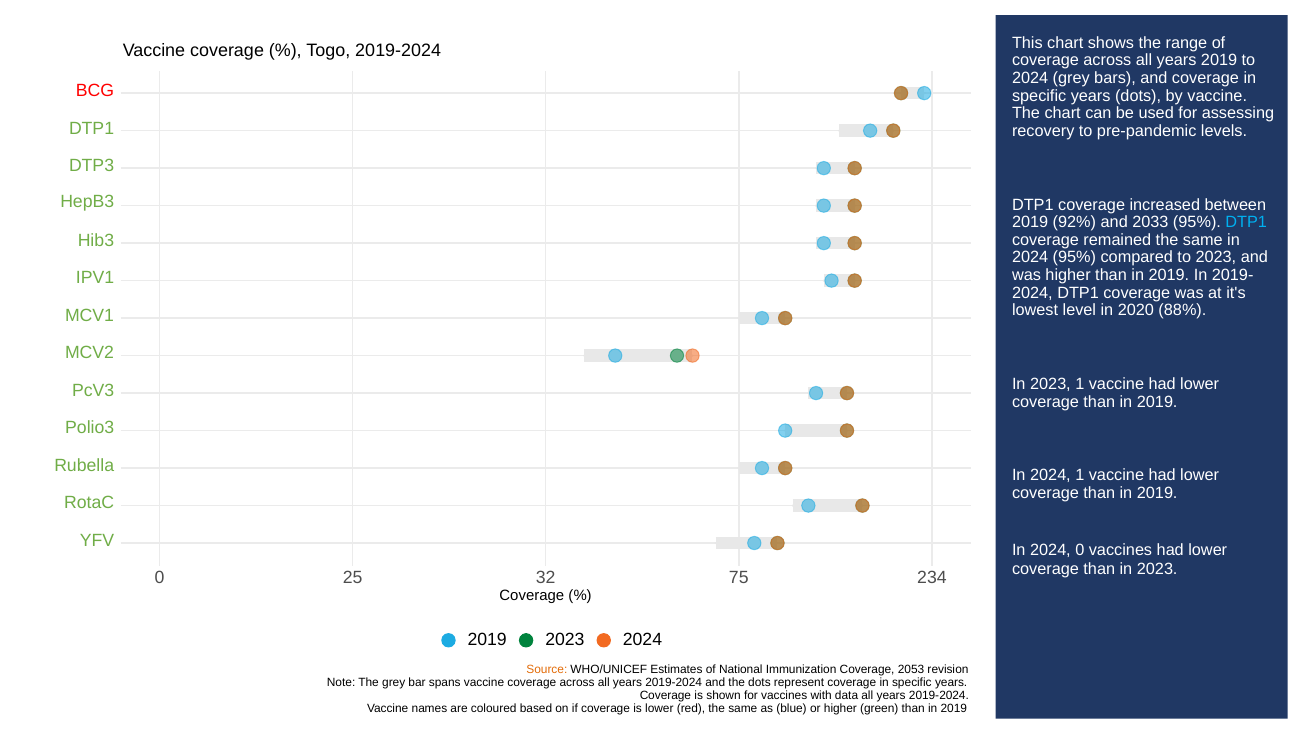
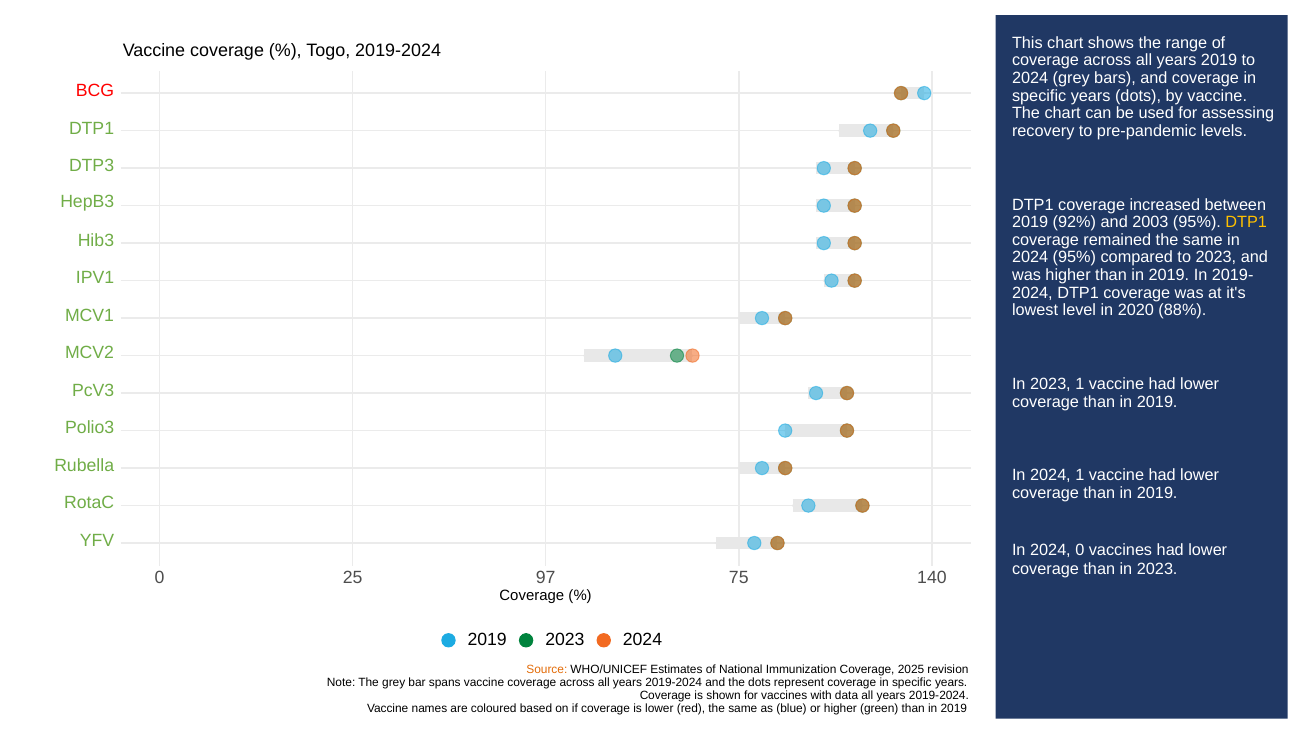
2033: 2033 -> 2003
DTP1 at (1246, 222) colour: light blue -> yellow
32: 32 -> 97
234: 234 -> 140
2053: 2053 -> 2025
